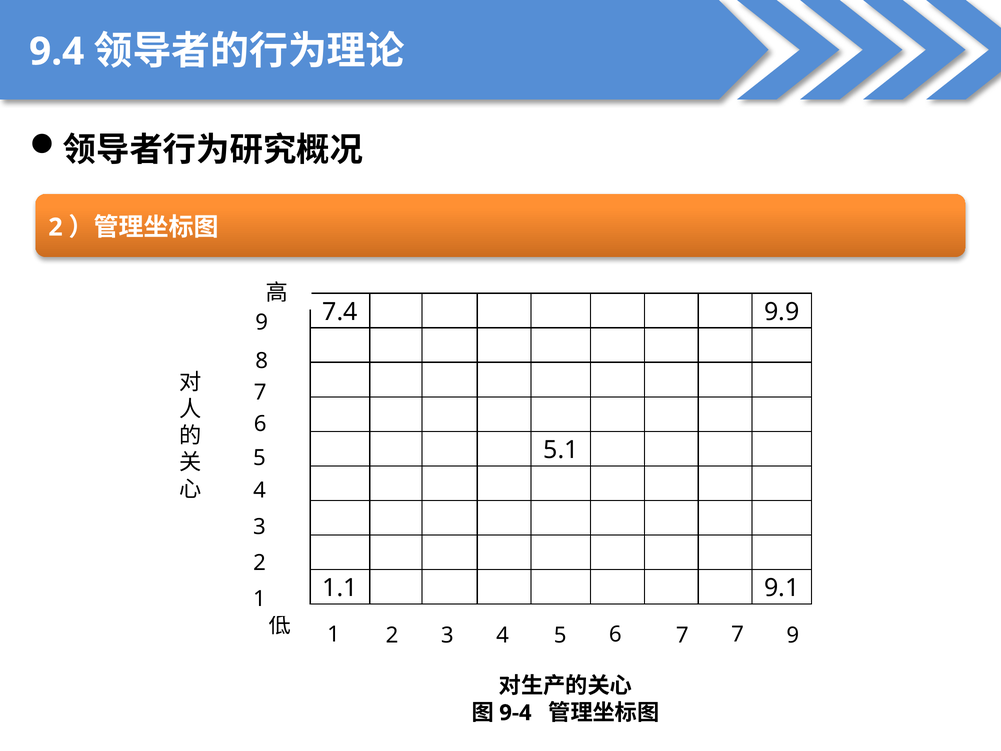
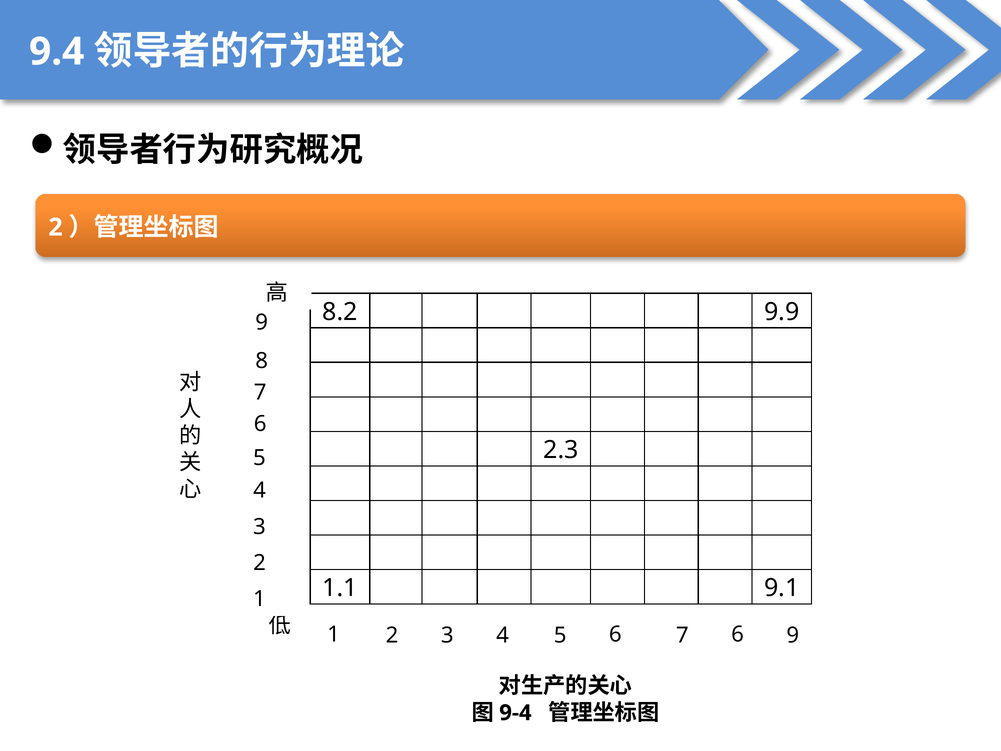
7.4: 7.4 -> 8.2
5.1: 5.1 -> 2.3
6 7: 7 -> 6
